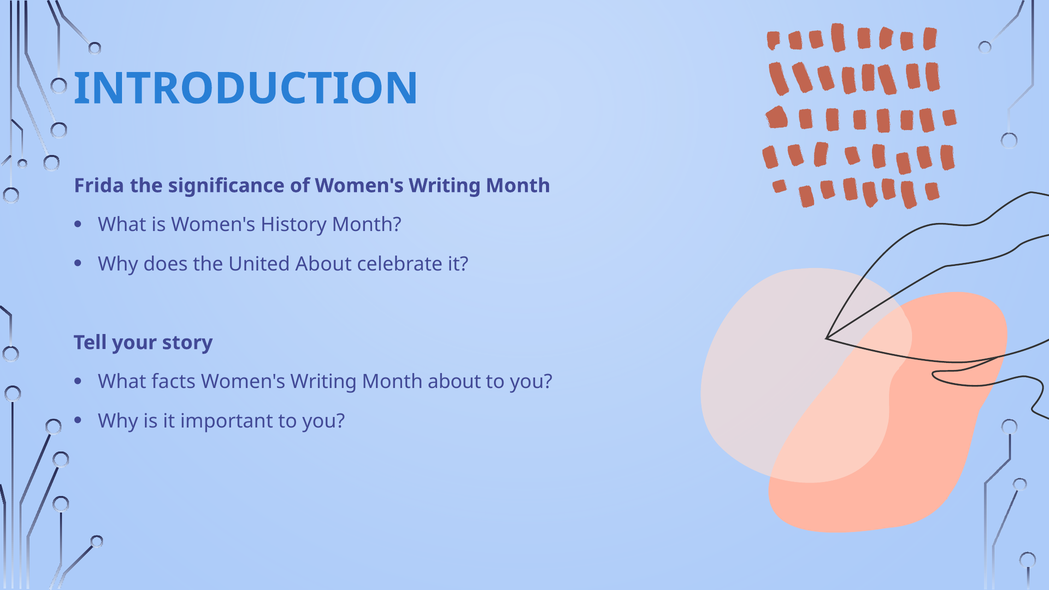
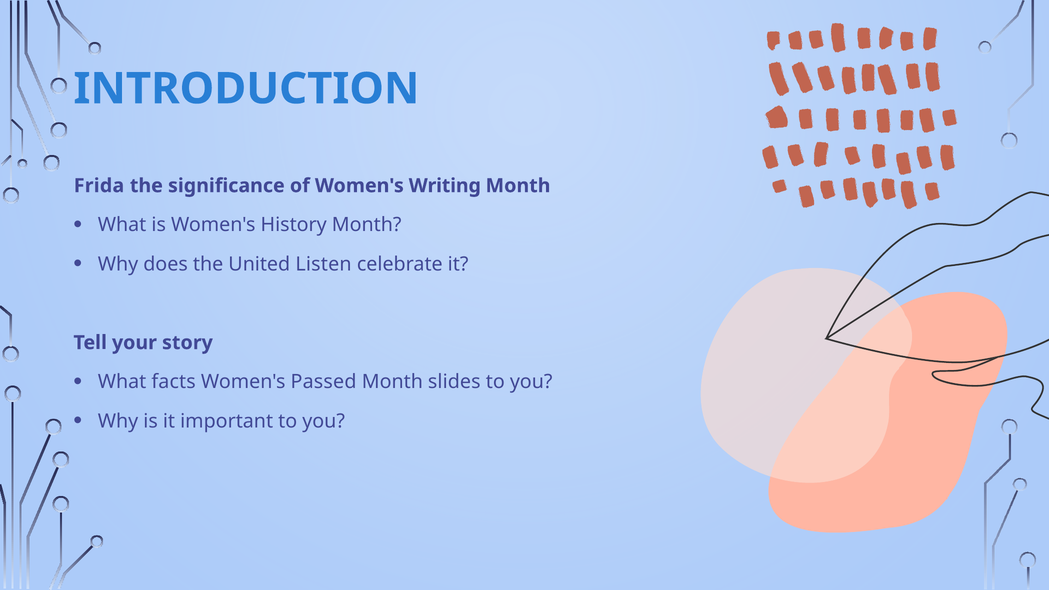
United About: About -> Listen
Writing at (324, 382): Writing -> Passed
Month about: about -> slides
